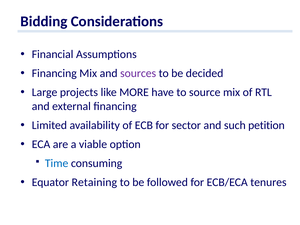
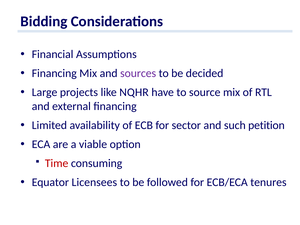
MORE: MORE -> NQHR
Time colour: blue -> red
Retaining: Retaining -> Licensees
